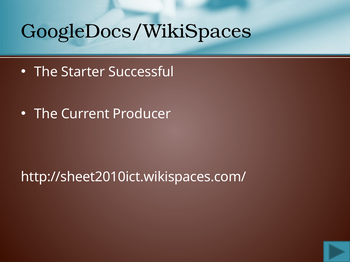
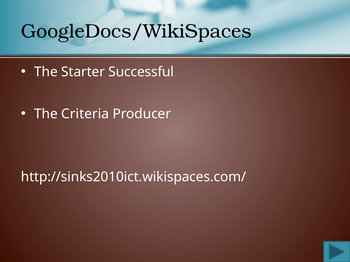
Current: Current -> Criteria
http://sheet2010ict.wikispaces.com/: http://sheet2010ict.wikispaces.com/ -> http://sinks2010ict.wikispaces.com/
